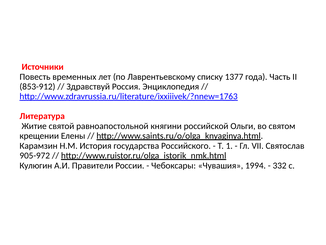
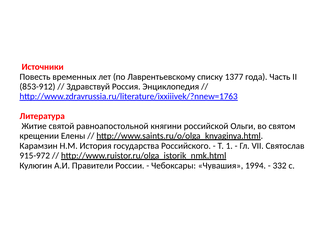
905-972: 905-972 -> 915-972
